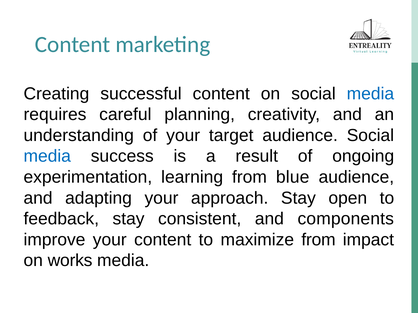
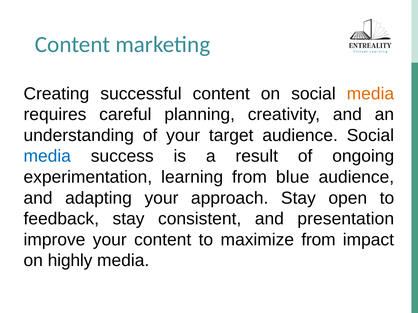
media at (370, 94) colour: blue -> orange
components: components -> presentation
works: works -> highly
